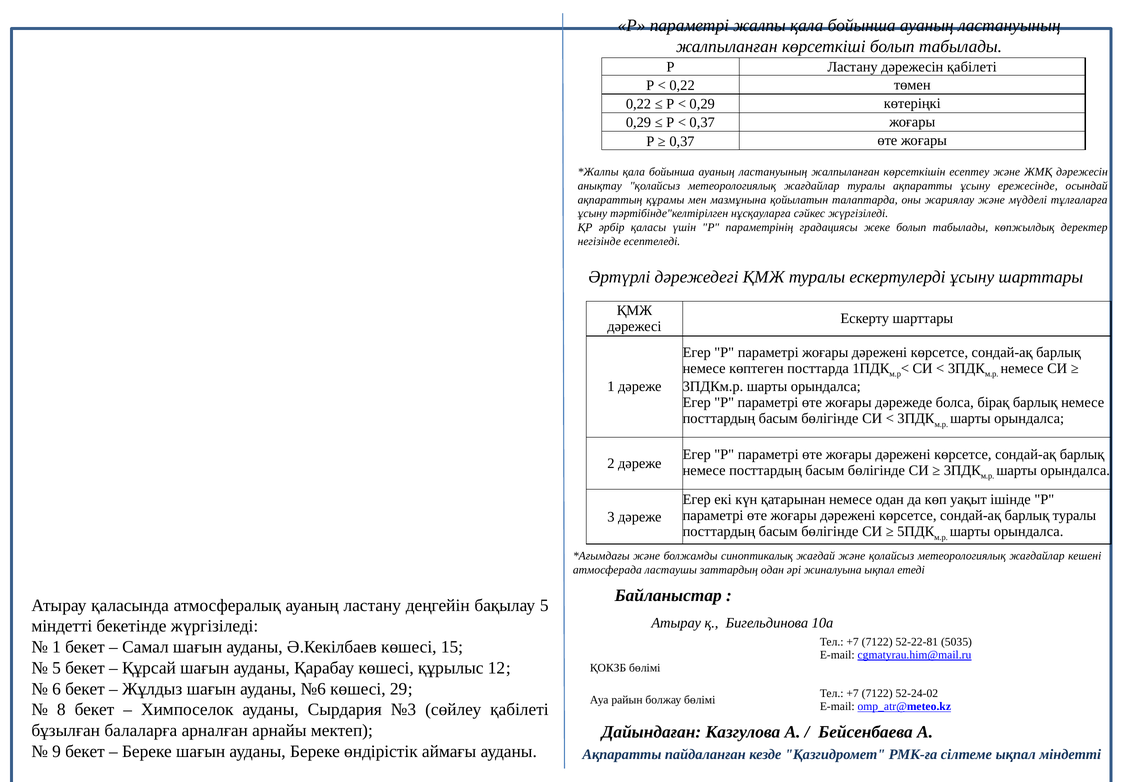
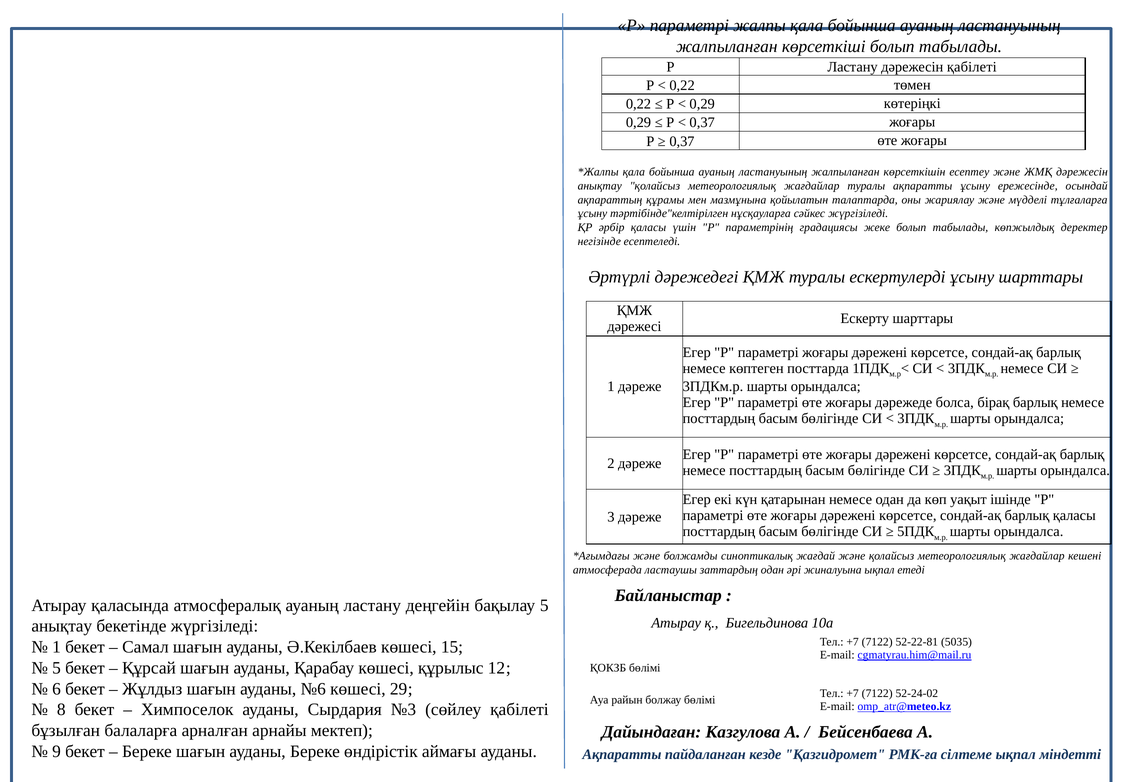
барлық туралы: туралы -> қаласы
міндетті at (62, 626): міндетті -> анықтау
